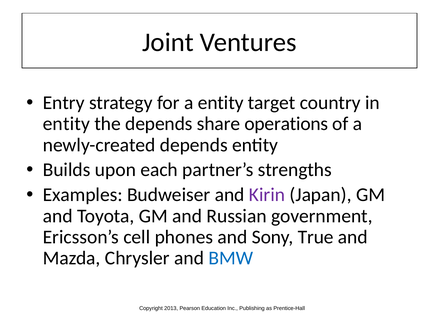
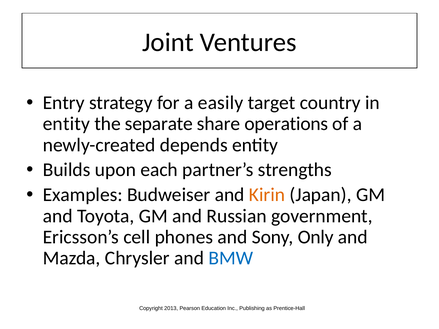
a entity: entity -> easily
the depends: depends -> separate
Kirin colour: purple -> orange
True: True -> Only
